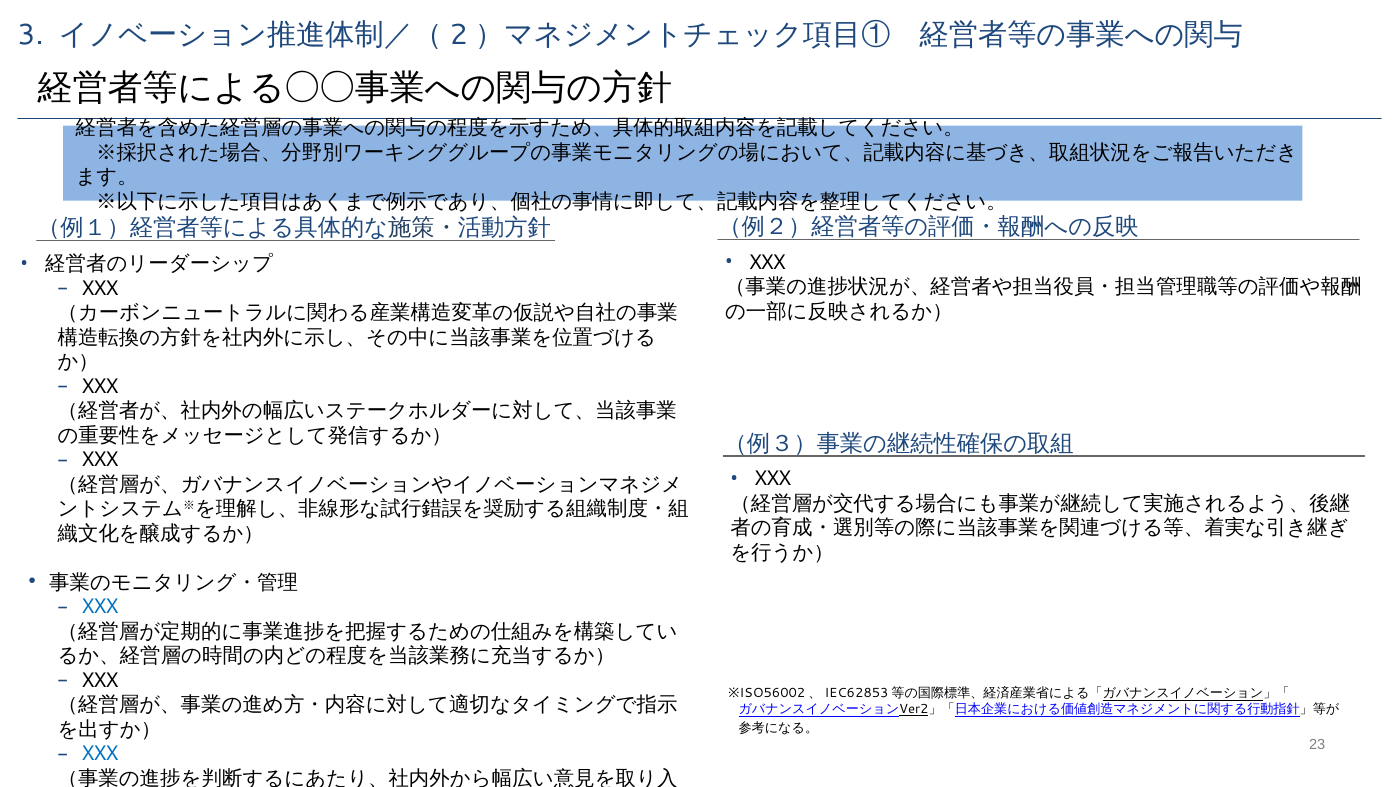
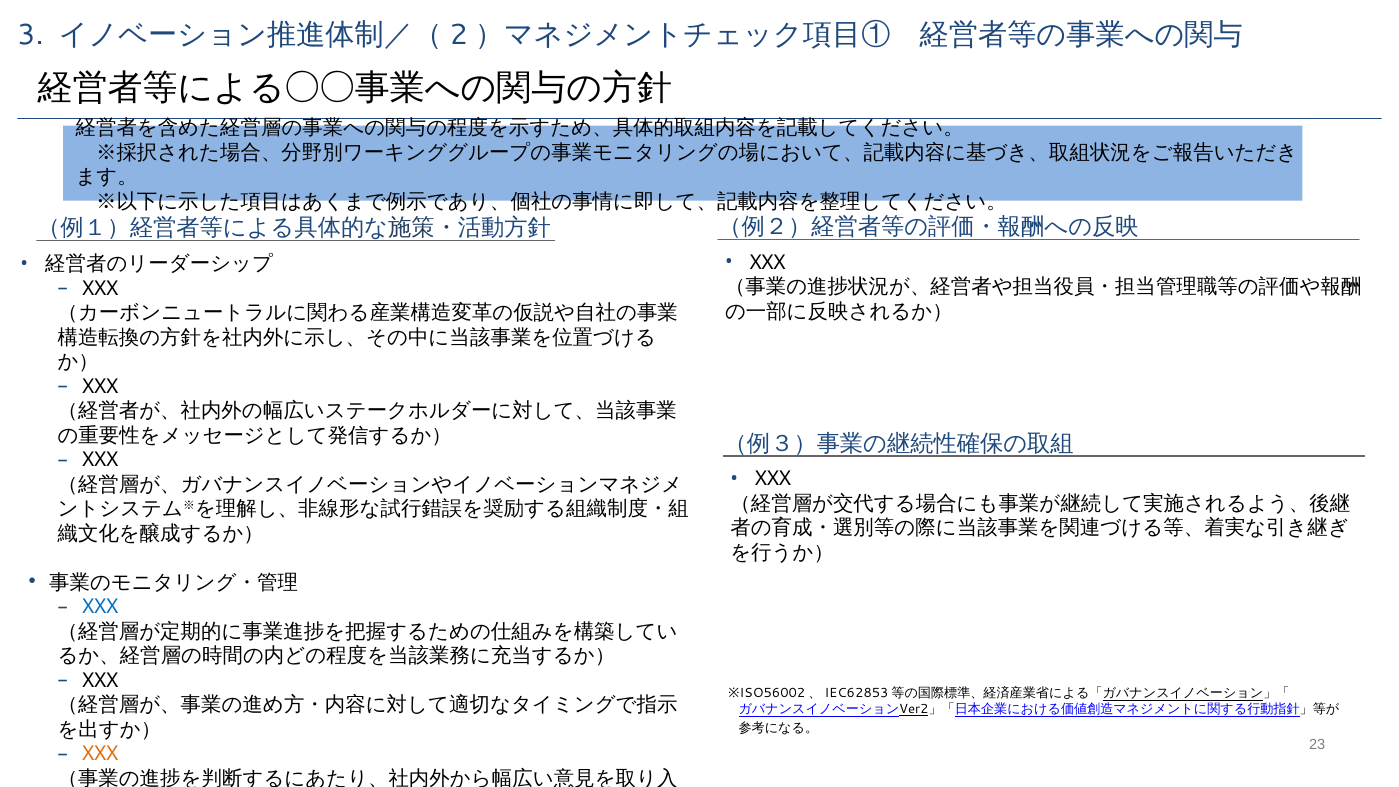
XXX at (100, 754) colour: blue -> orange
